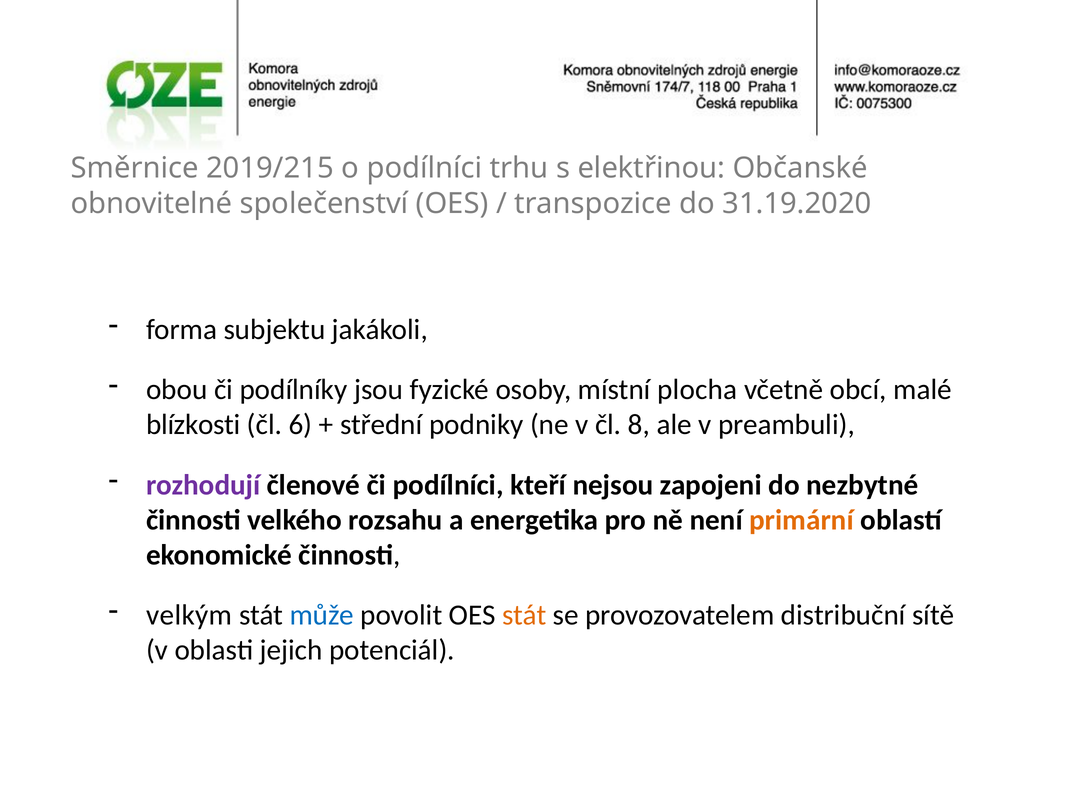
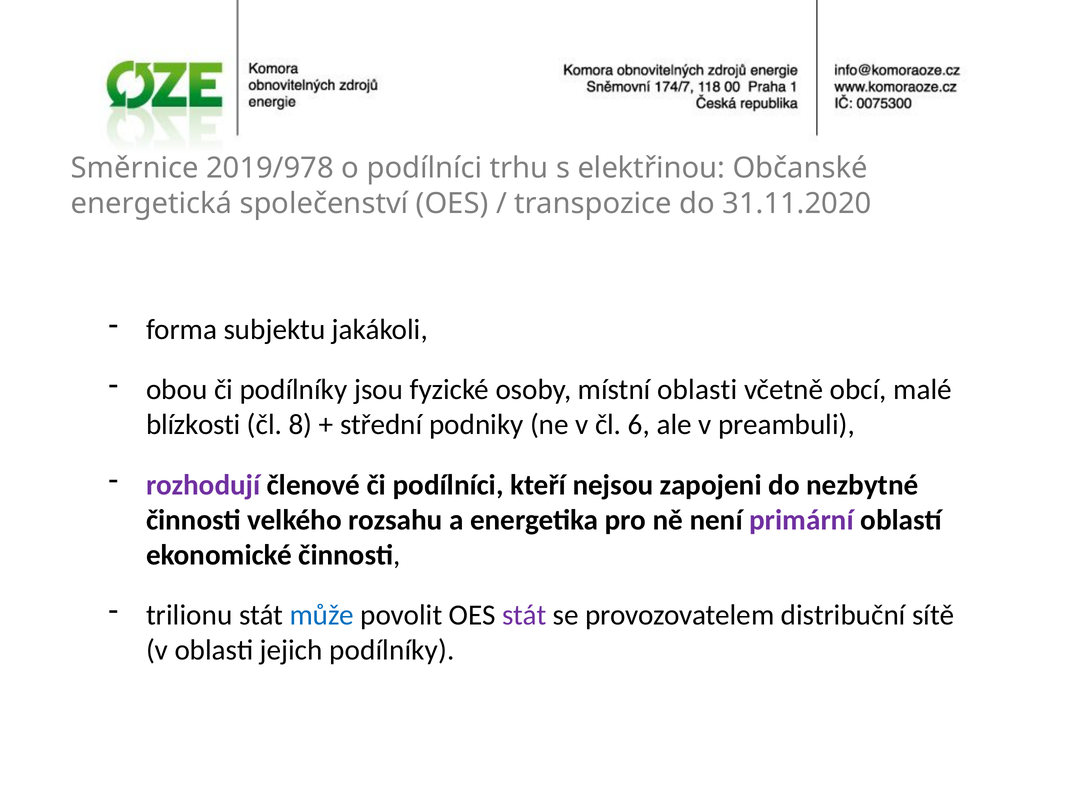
2019/215: 2019/215 -> 2019/978
obnovitelné: obnovitelné -> energetická
31.19.2020: 31.19.2020 -> 31.11.2020
místní plocha: plocha -> oblasti
6: 6 -> 8
8: 8 -> 6
primární colour: orange -> purple
velkým: velkým -> trilionu
stát at (524, 615) colour: orange -> purple
jejich potenciál: potenciál -> podílníky
